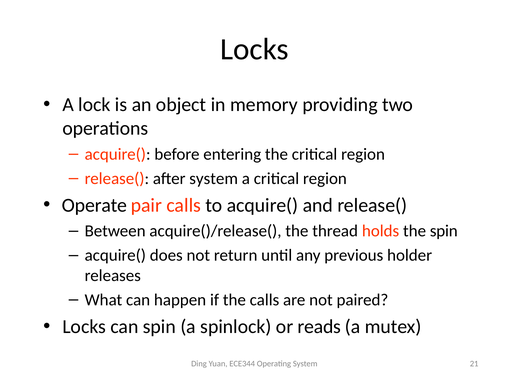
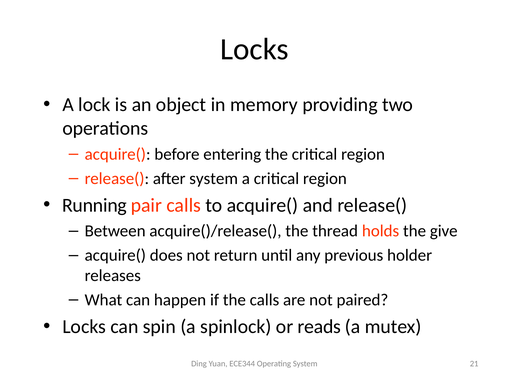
Operate: Operate -> Running
the spin: spin -> give
